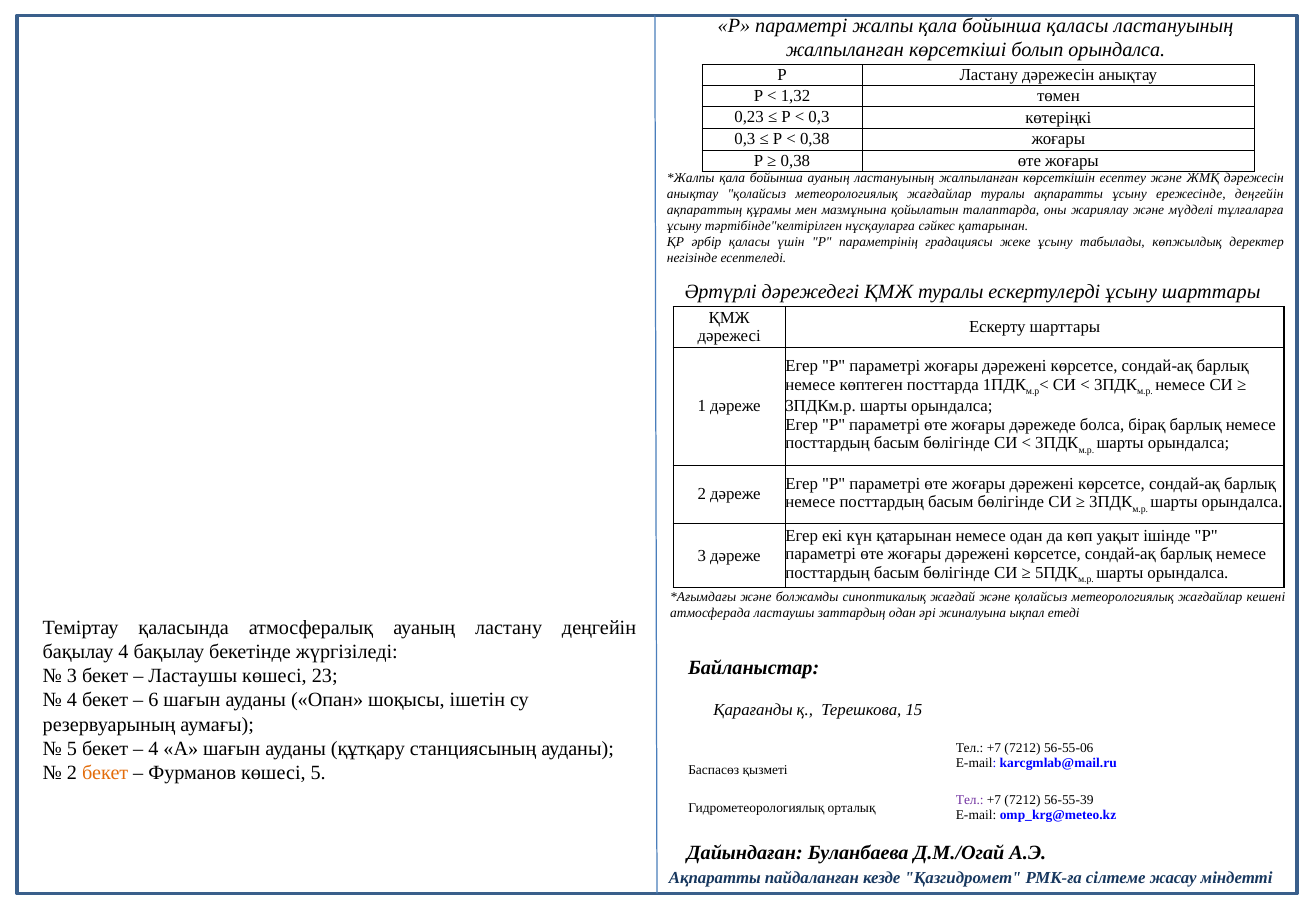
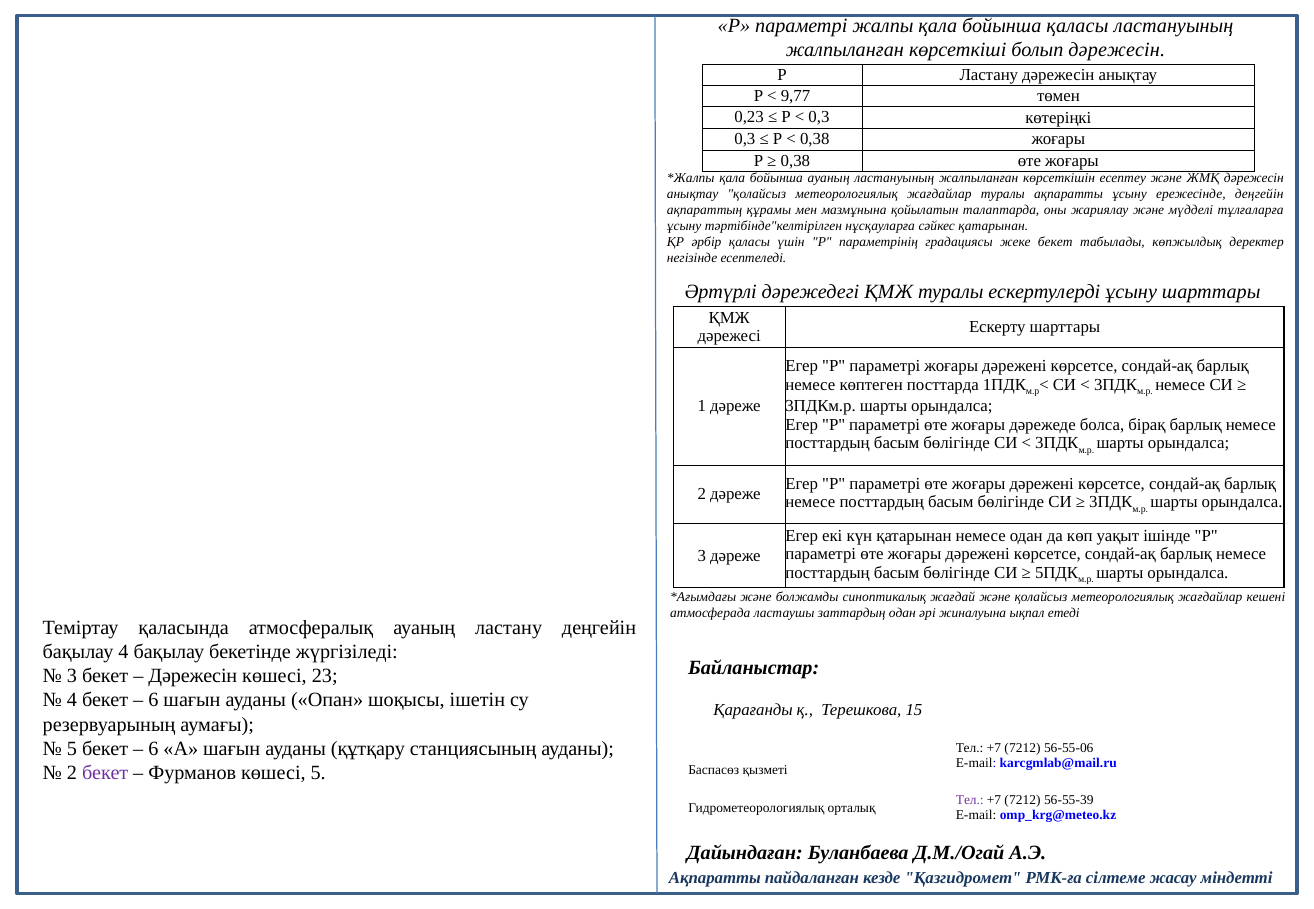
болып орындалса: орындалса -> дәрежесін
1,32: 1,32 -> 9,77
жеке ұсыну: ұсыну -> бекет
Ластаушы at (193, 676): Ластаушы -> Дәрежесін
4 at (153, 749): 4 -> 6
бекет at (105, 774) colour: orange -> purple
